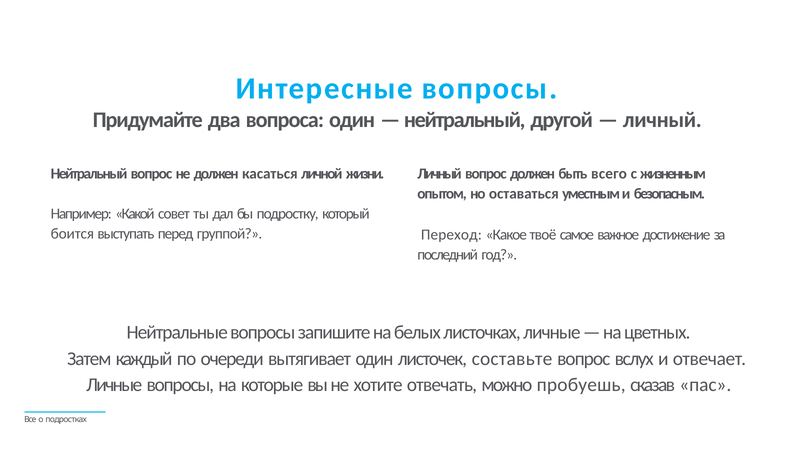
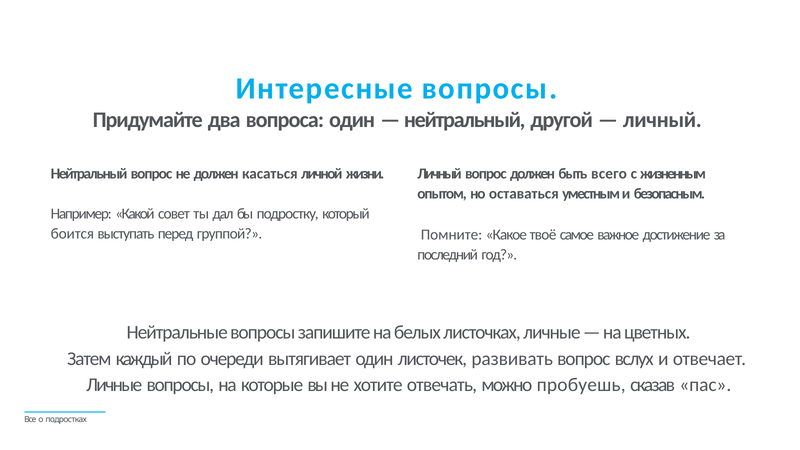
Переход: Переход -> Помните
составьте: составьте -> развивать
